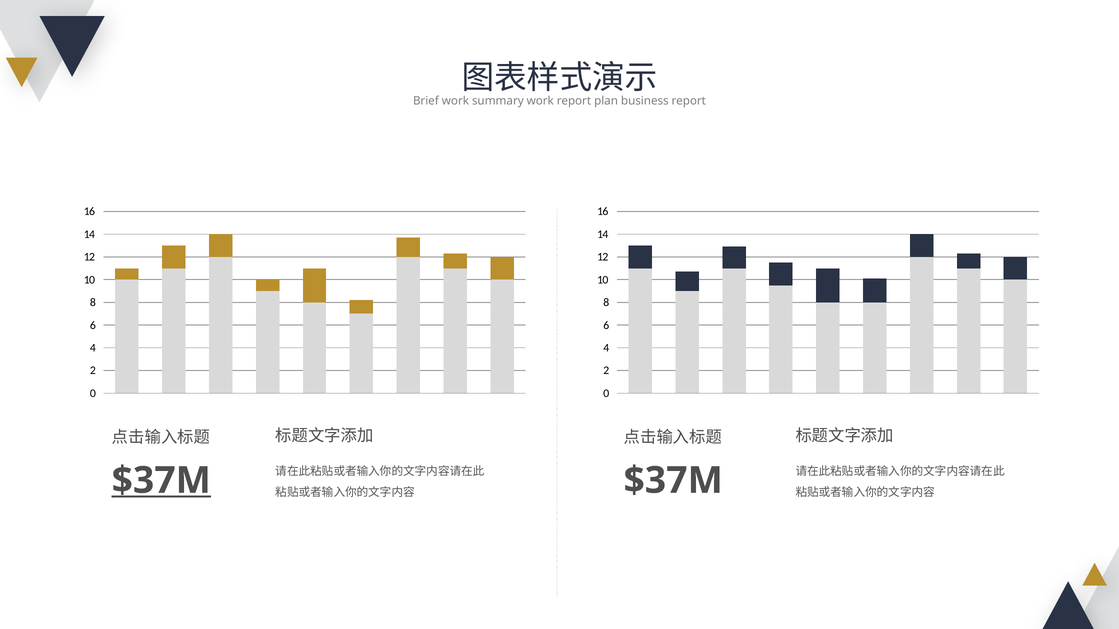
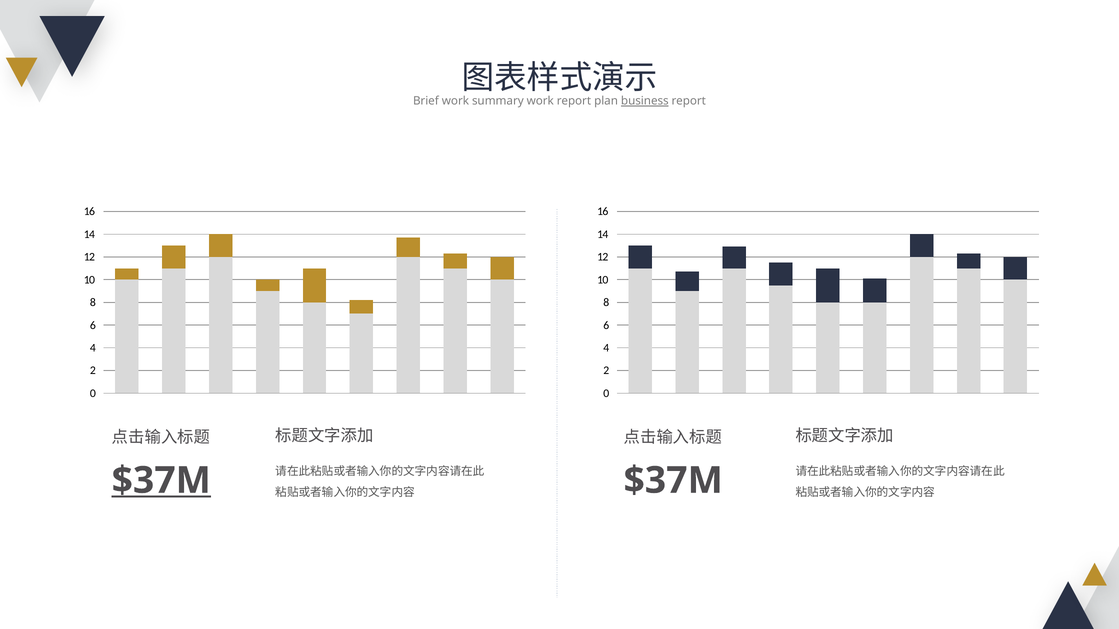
business underline: none -> present
